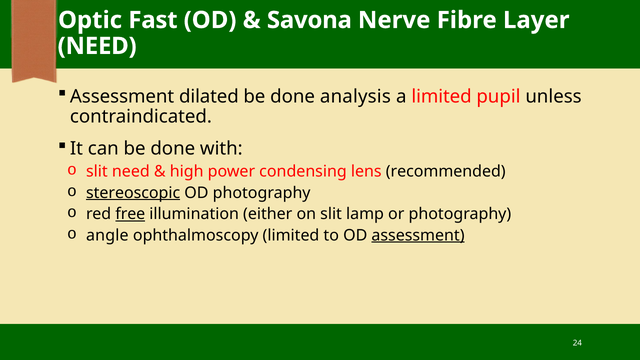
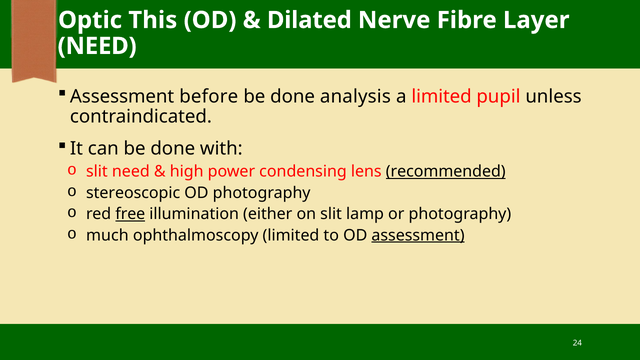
Fast: Fast -> This
Savona: Savona -> Dilated
dilated: dilated -> before
recommended underline: none -> present
stereoscopic underline: present -> none
angle: angle -> much
